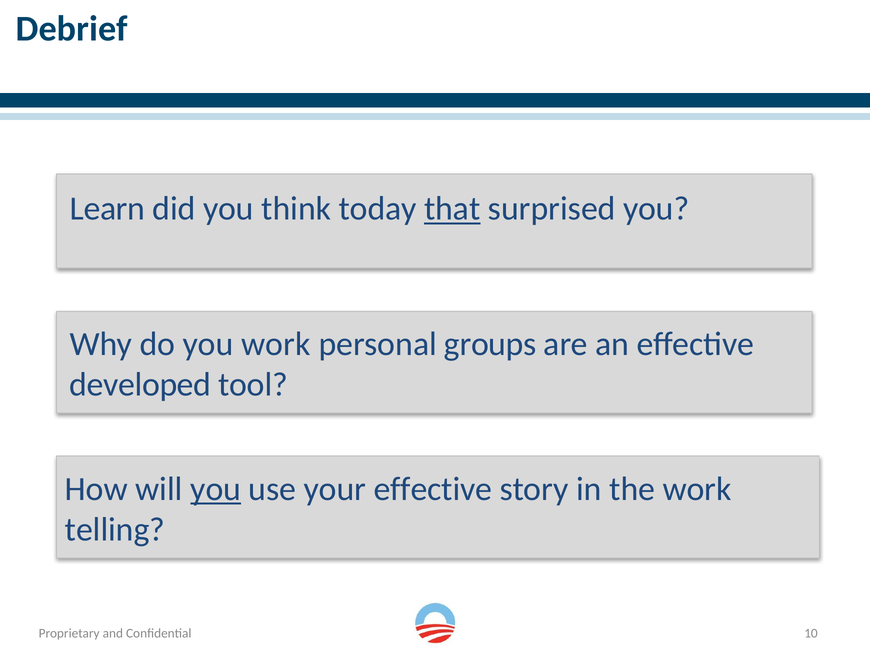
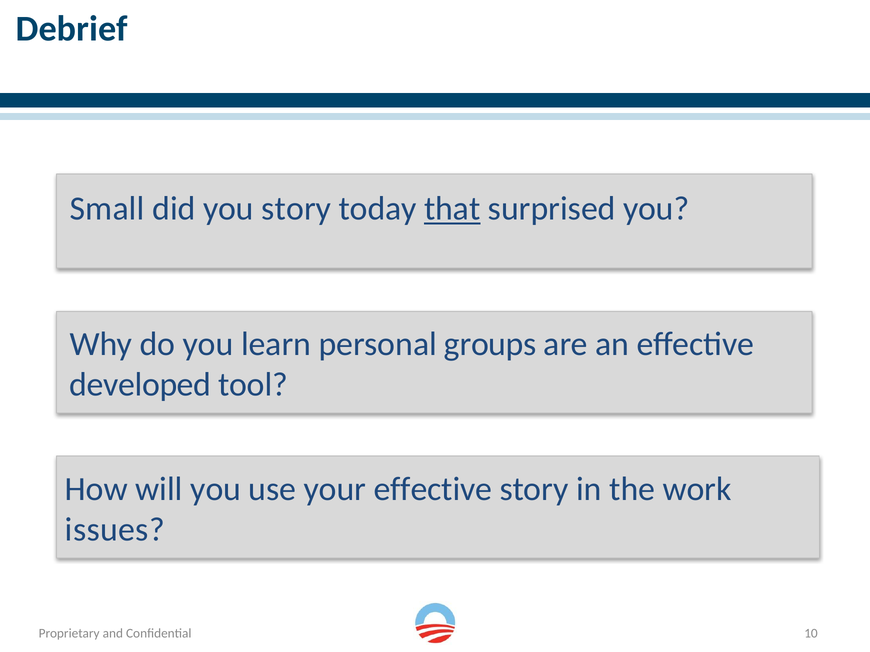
Learn: Learn -> Small
you think: think -> story
you work: work -> learn
you at (216, 489) underline: present -> none
telling: telling -> issues
